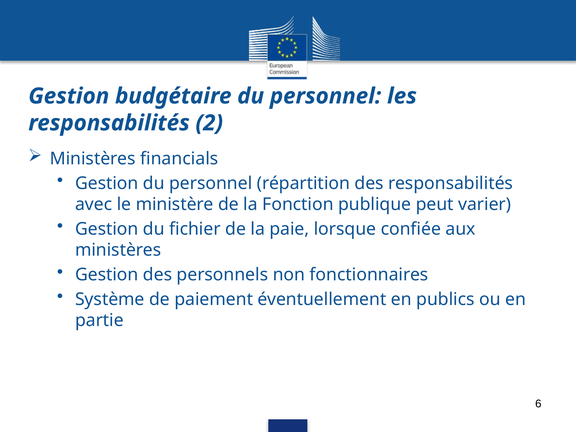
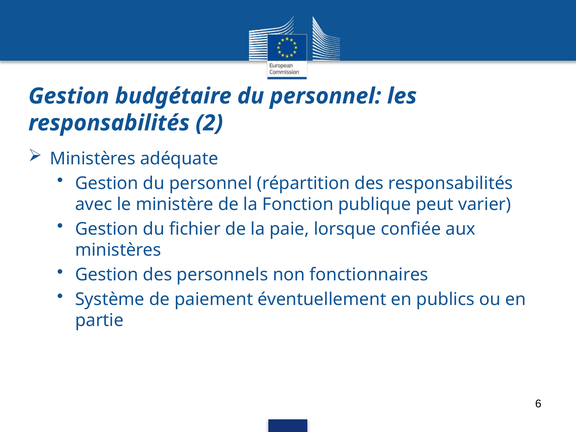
financials: financials -> adéquate
